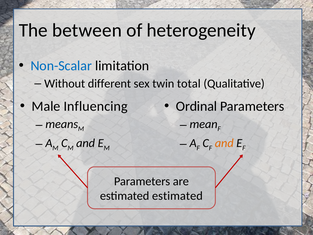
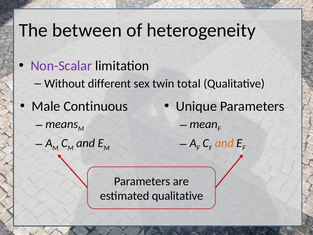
Non-Scalar colour: blue -> purple
Influencing: Influencing -> Continuous
Ordinal: Ordinal -> Unique
estimated estimated: estimated -> qualitative
